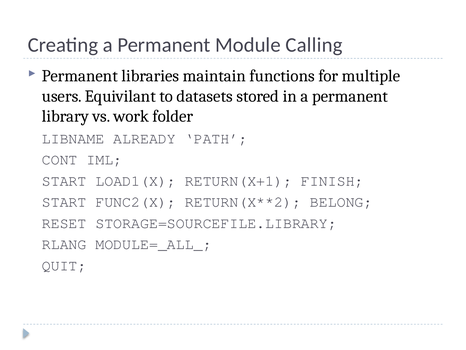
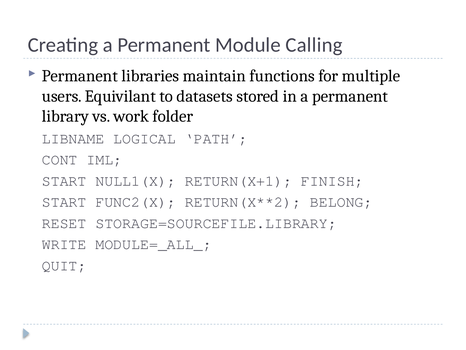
ALREADY: ALREADY -> LOGICAL
LOAD1(X: LOAD1(X -> NULL1(X
RLANG: RLANG -> WRITE
